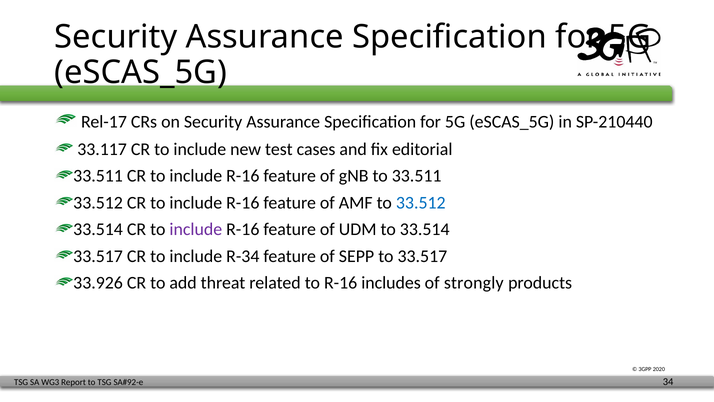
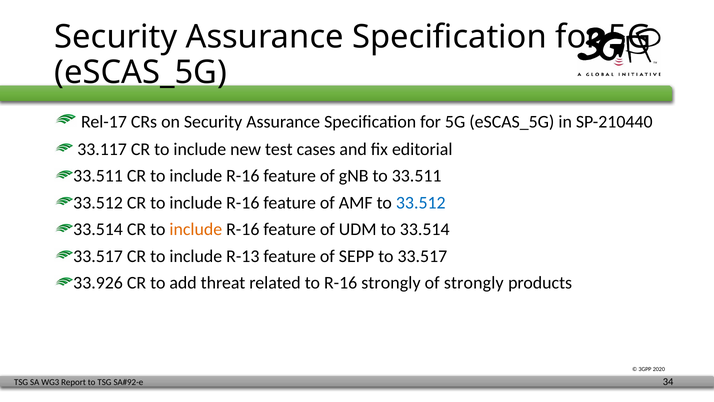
include at (196, 229) colour: purple -> orange
R-34: R-34 -> R-13
R-16 includes: includes -> strongly
